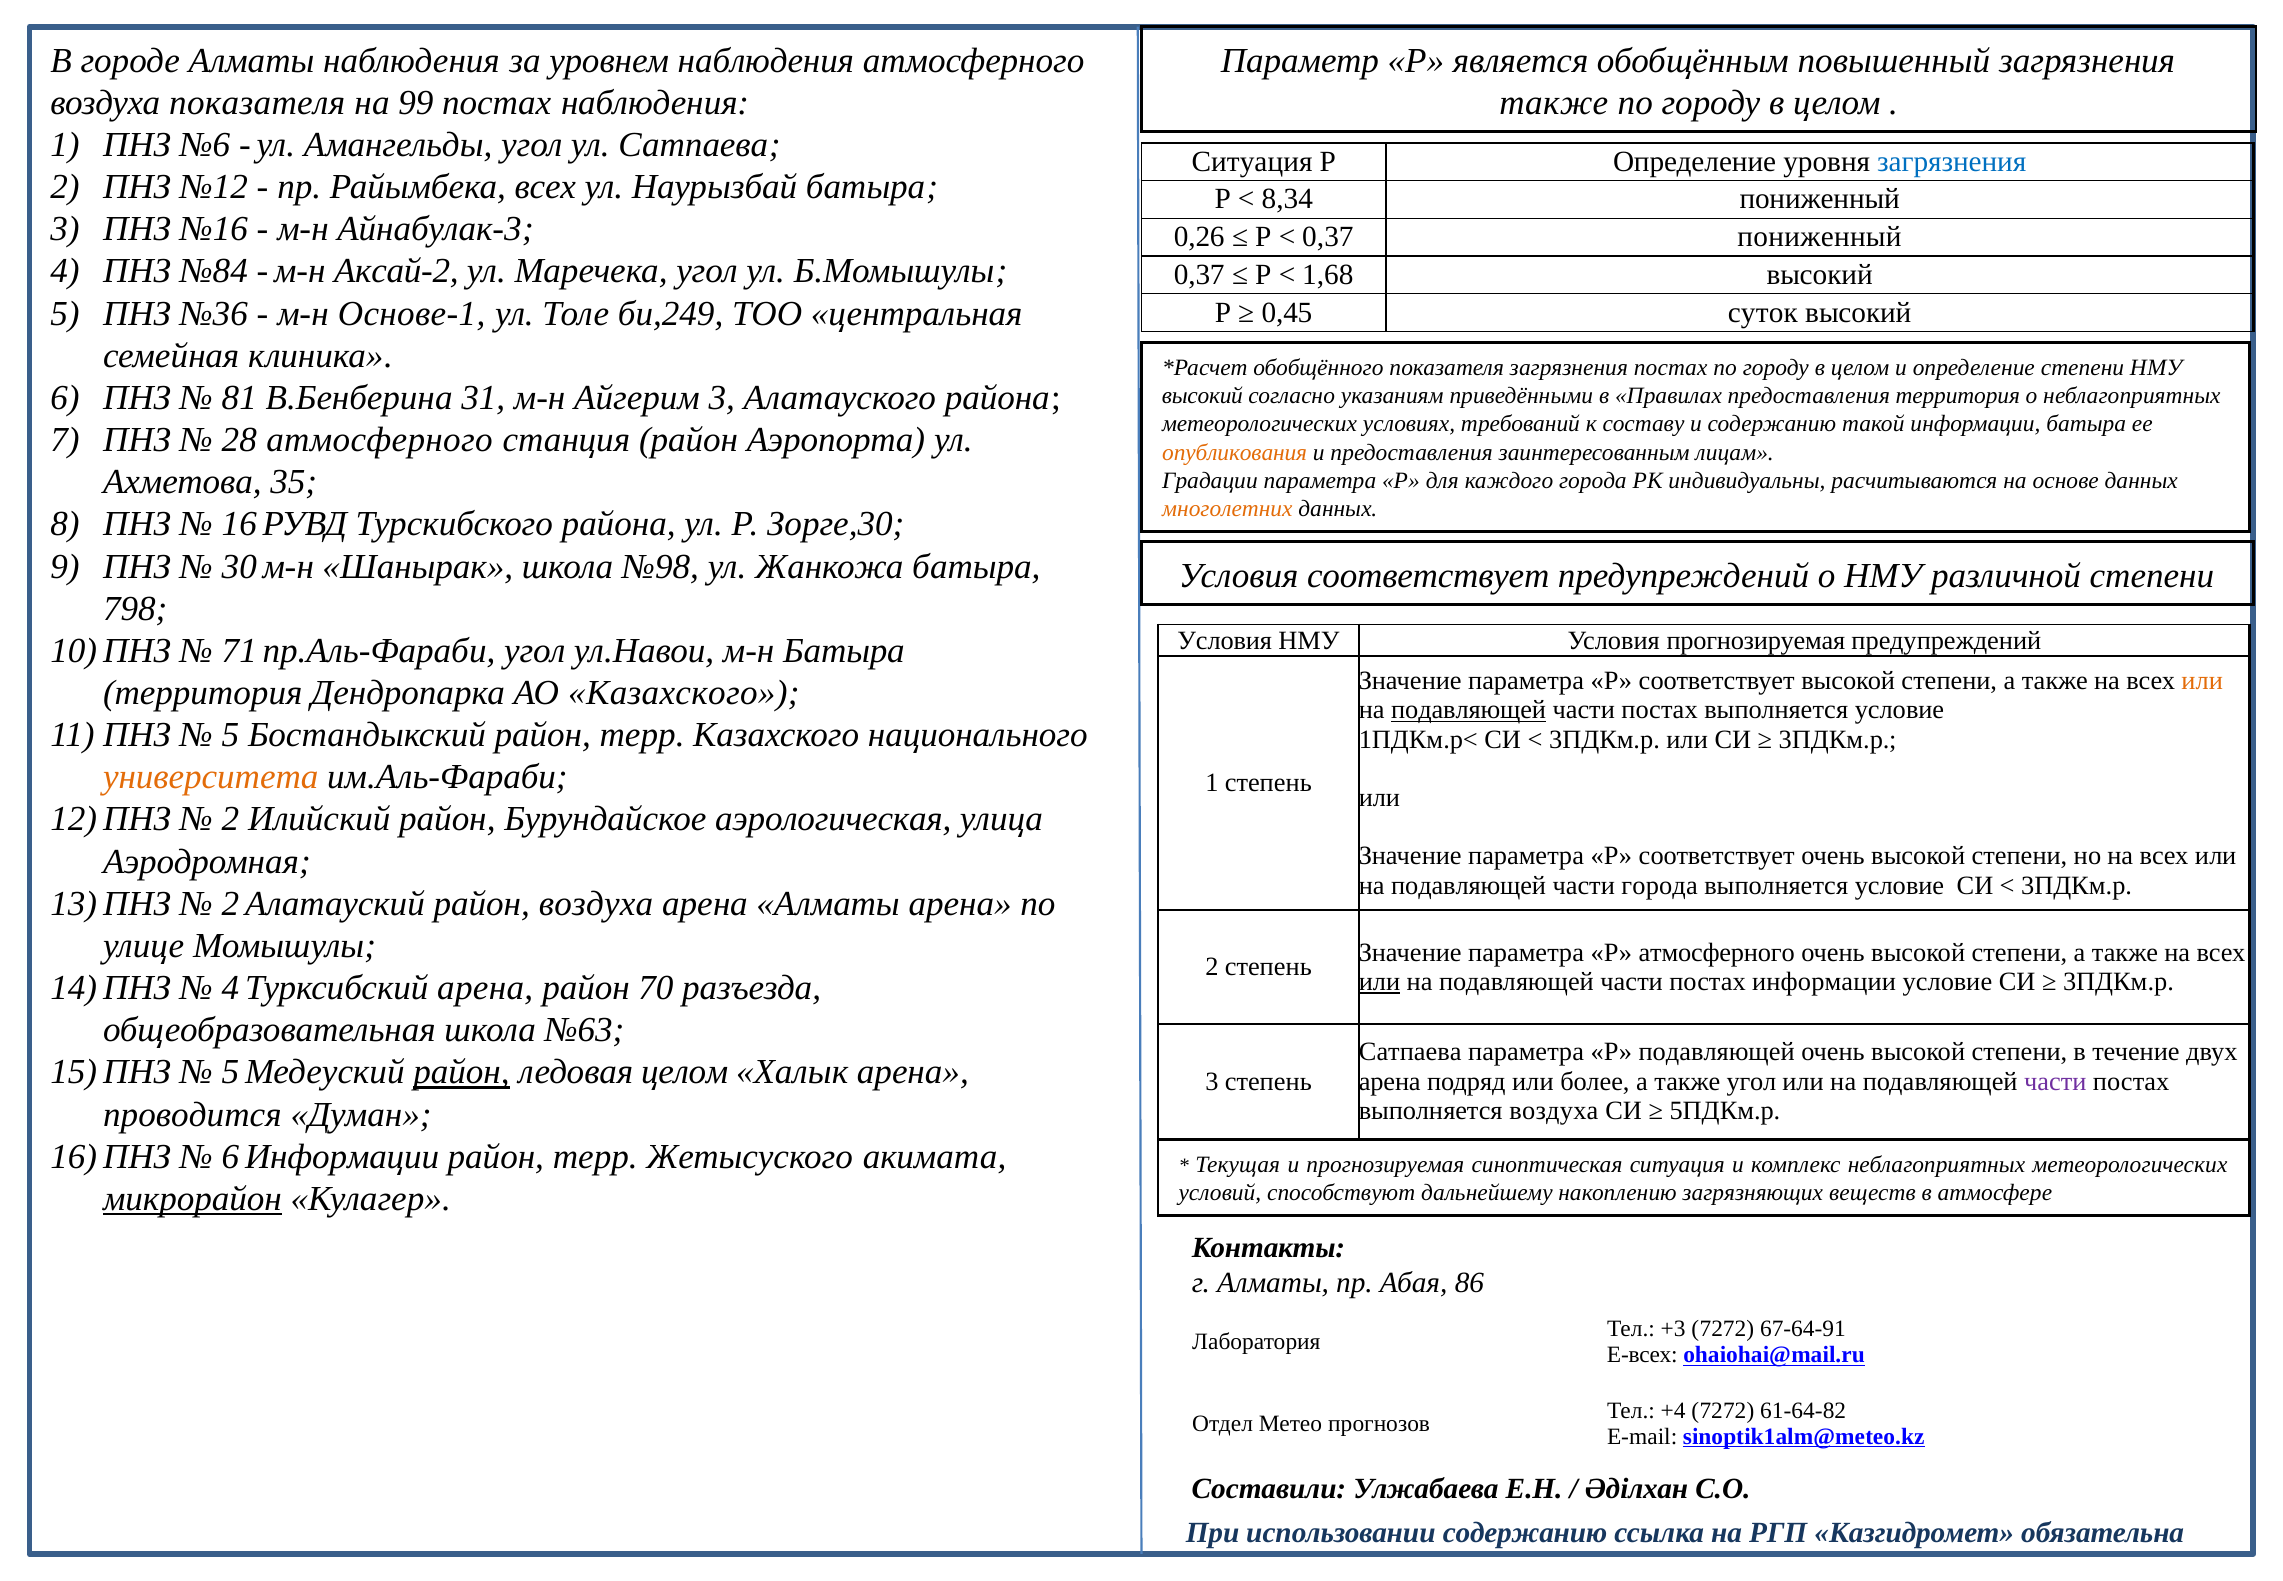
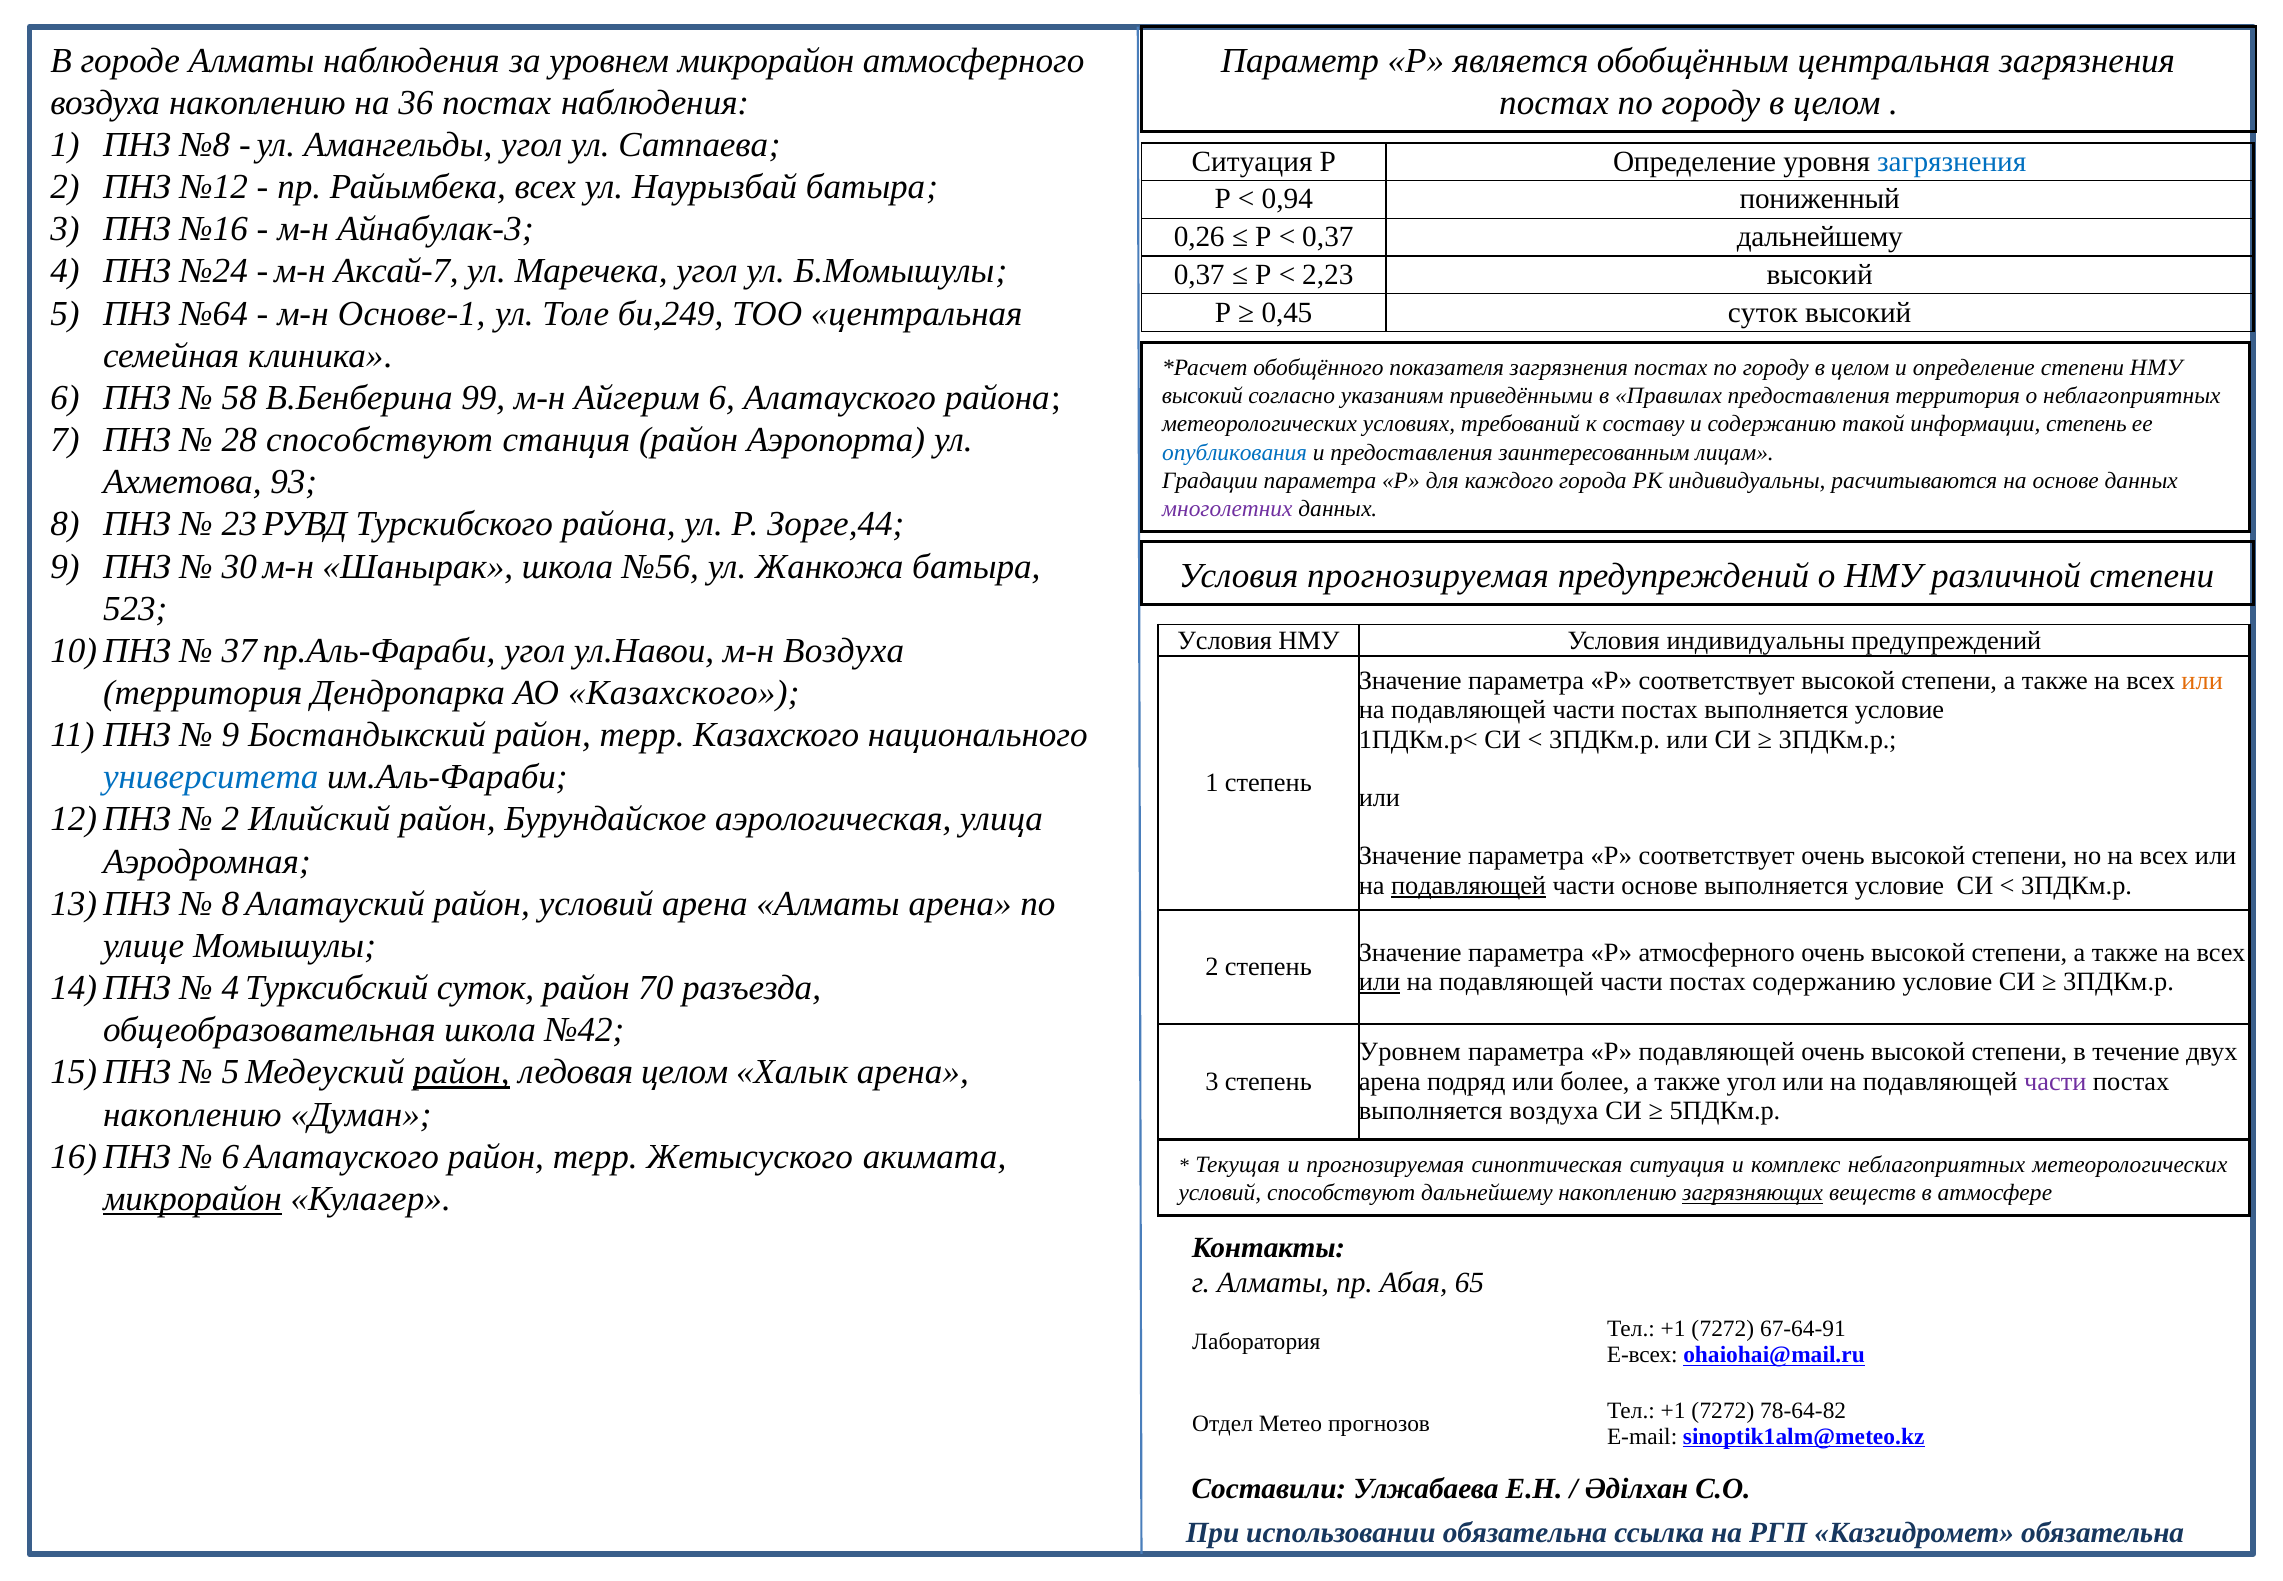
уровнем наблюдения: наблюдения -> микрорайон
обобщённым повышенный: повышенный -> центральная
воздуха показателя: показателя -> накоплению
99: 99 -> 36
также at (1554, 103): также -> постах
№6: №6 -> №8
8,34: 8,34 -> 0,94
0,37 пониженный: пониженный -> дальнейшему
№84: №84 -> №24
Аксай-2: Аксай-2 -> Аксай-7
1,68: 1,68 -> 2,23
№36: №36 -> №64
81: 81 -> 58
31: 31 -> 99
Айгерим 3: 3 -> 6
информации батыра: батыра -> степень
28 атмосферного: атмосферного -> способствуют
опубликования colour: orange -> blue
35: 35 -> 93
многолетних colour: orange -> purple
16: 16 -> 23
Зорге,30: Зорге,30 -> Зорге,44
№98: №98 -> №56
Условия соответствует: соответствует -> прогнозируемая
798: 798 -> 523
Условия прогнозируемая: прогнозируемая -> индивидуальны
71: 71 -> 37
м-н Батыра: Батыра -> Воздуха
подавляющей at (1469, 710) underline: present -> none
5 at (231, 735): 5 -> 9
университета colour: orange -> blue
подавляющей at (1469, 885) underline: none -> present
части города: города -> основе
2 at (231, 903): 2 -> 8
район воздуха: воздуха -> условий
постах информации: информации -> содержанию
Турксибский арена: арена -> суток
№63: №63 -> №42
Сатпаева at (1410, 1052): Сатпаева -> Уровнем
проводится at (192, 1114): проводится -> накоплению
Информации at (342, 1156): Информации -> Алатауского
загрязняющих underline: none -> present
86: 86 -> 65
+3 at (1673, 1328): +3 -> +1
+4 at (1673, 1410): +4 -> +1
61-64-82: 61-64-82 -> 78-64-82
использовании содержанию: содержанию -> обязательна
